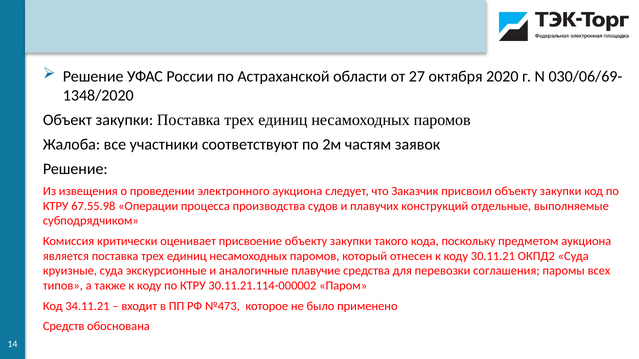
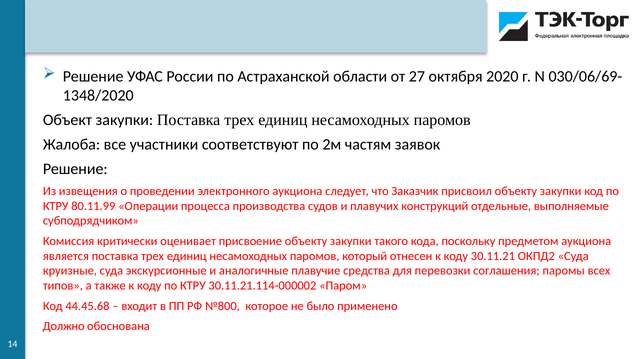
67.55.98: 67.55.98 -> 80.11.99
34.11.21: 34.11.21 -> 44.45.68
№473: №473 -> №800
Средств: Средств -> Должно
